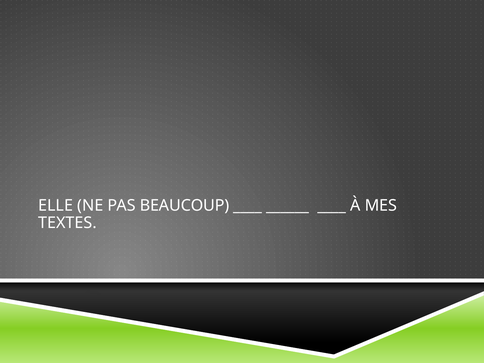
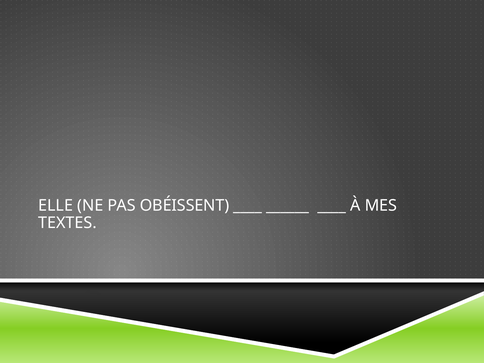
BEAUCOUP: BEAUCOUP -> OBÉISSENT
